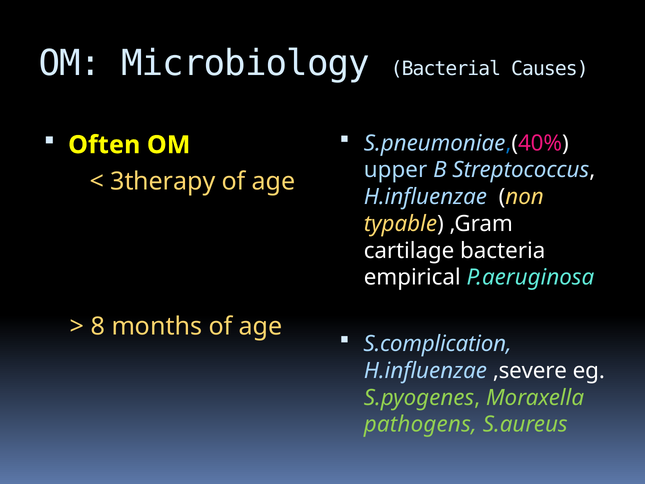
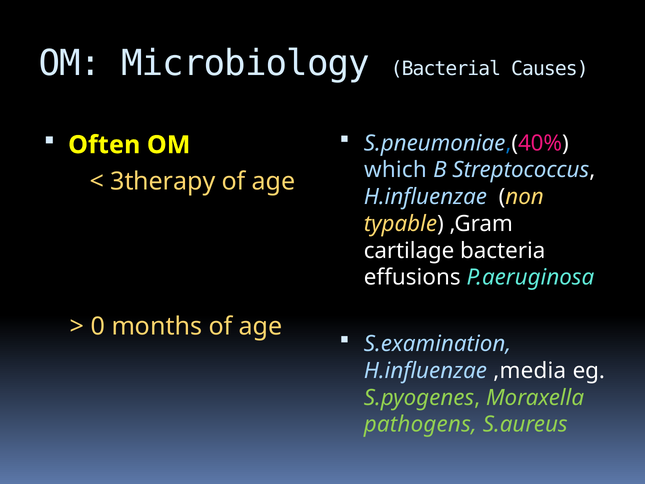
upper: upper -> which
empirical: empirical -> effusions
8: 8 -> 0
S.complication: S.complication -> S.examination
,severe: ,severe -> ,media
